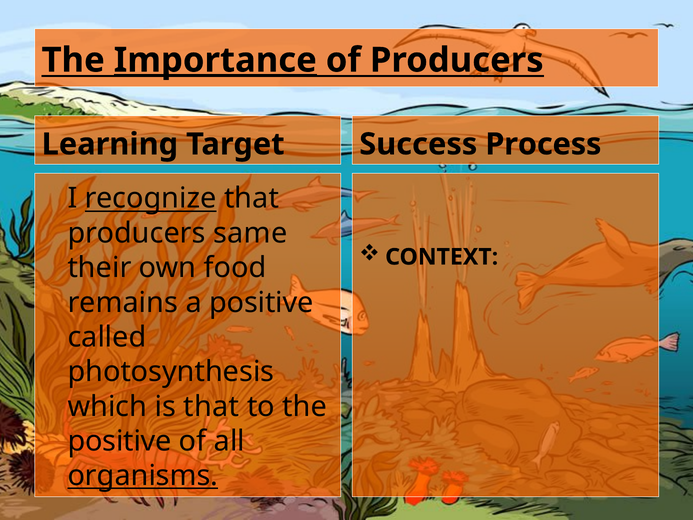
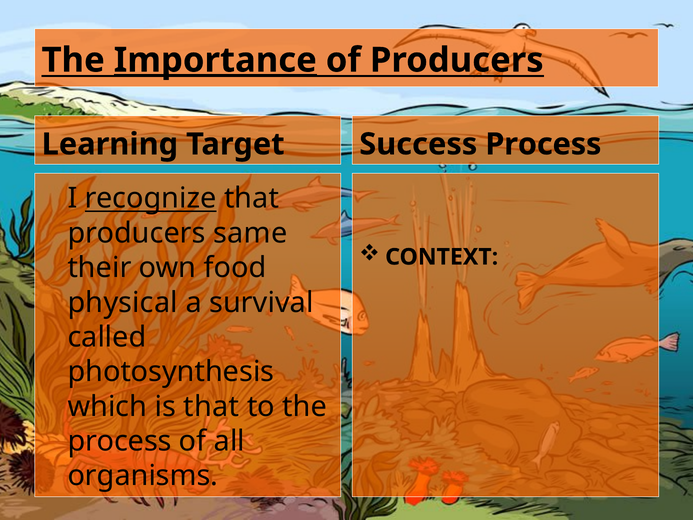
remains: remains -> physical
a positive: positive -> survival
positive at (120, 441): positive -> process
organisms underline: present -> none
